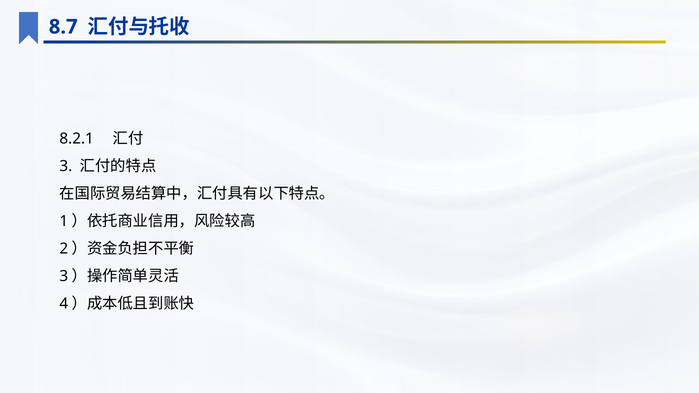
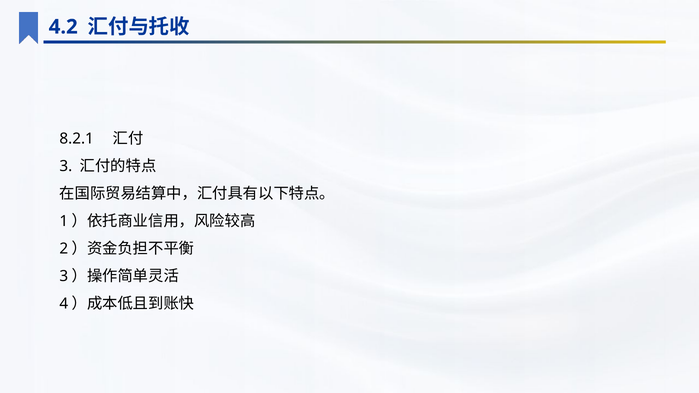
8.7: 8.7 -> 4.2
